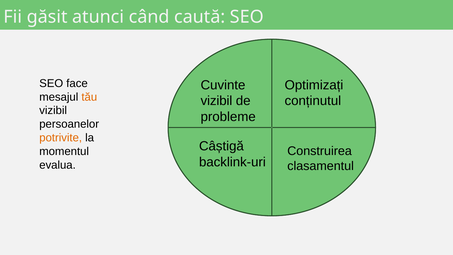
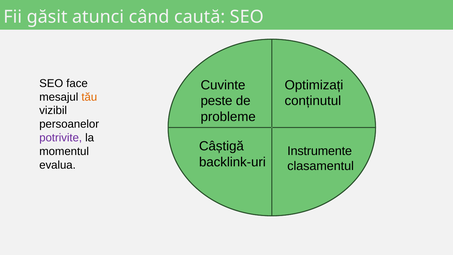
vizibil at (216, 101): vizibil -> peste
potrivite colour: orange -> purple
Construirea: Construirea -> Instrumente
